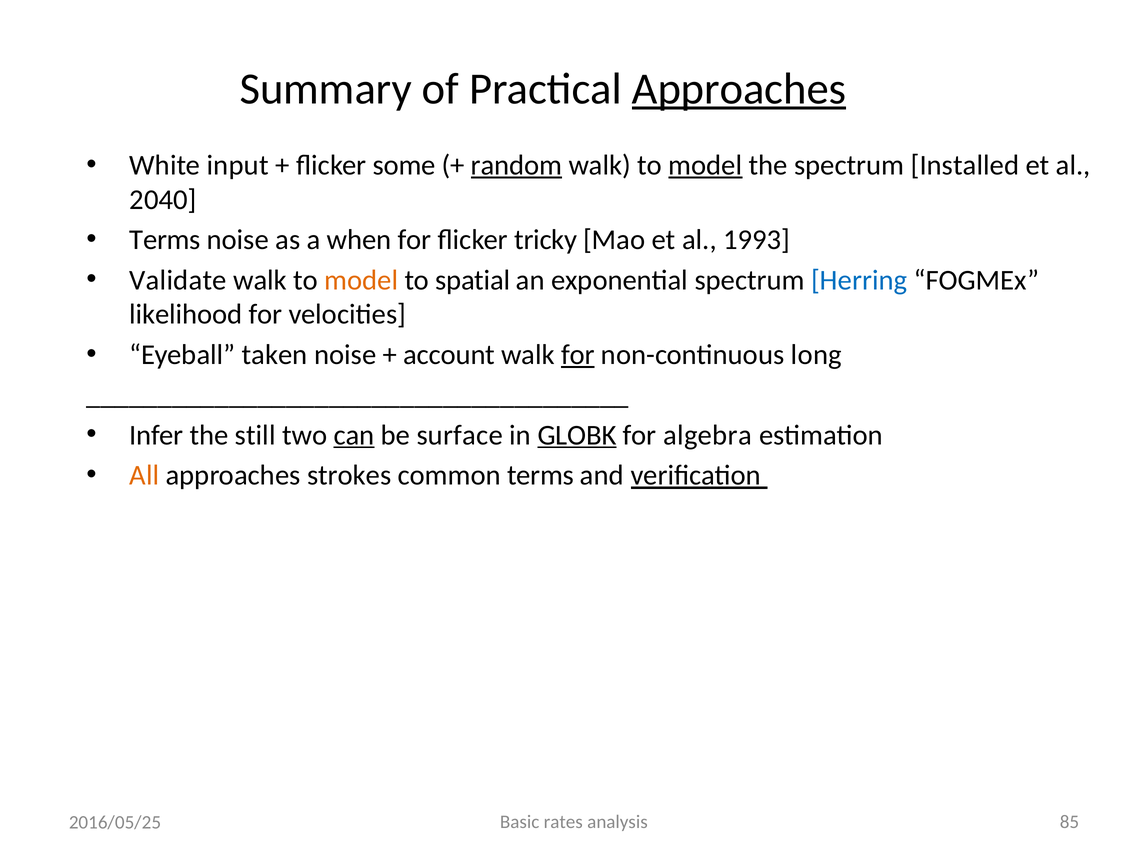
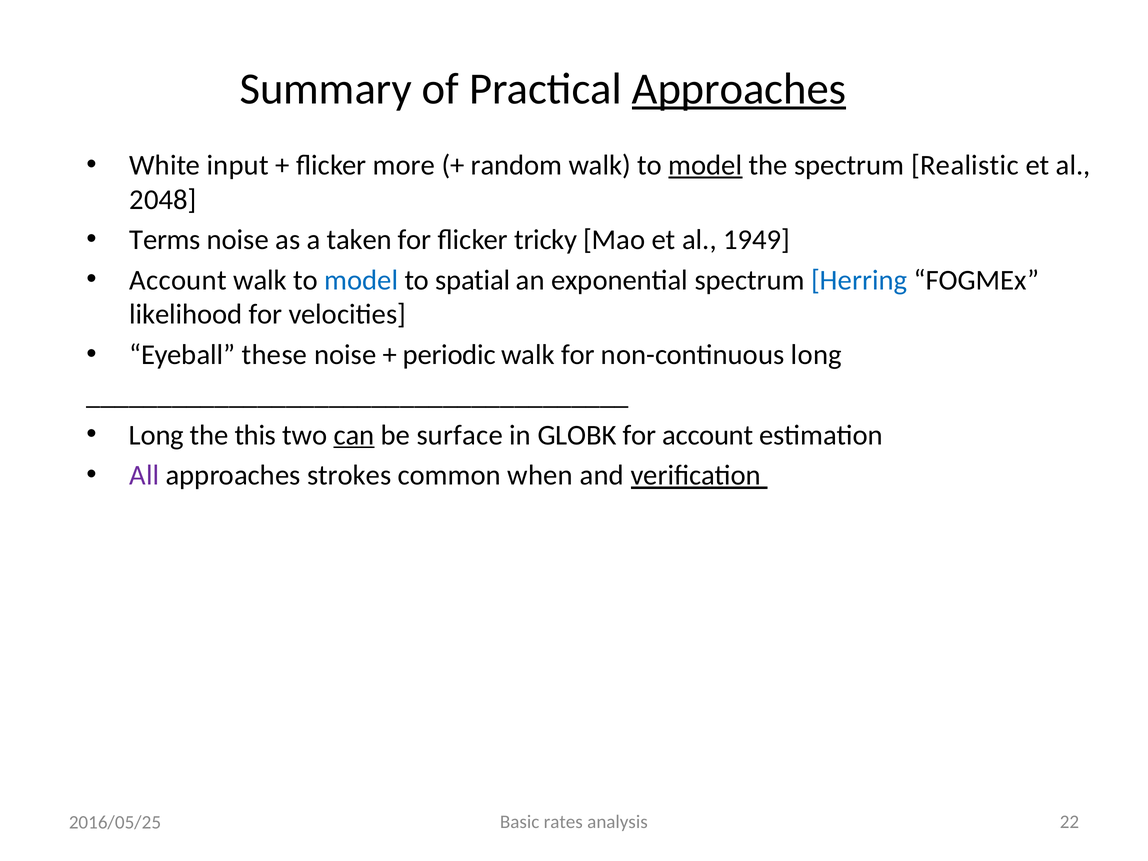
some: some -> more
random underline: present -> none
Installed: Installed -> Realistic
2040: 2040 -> 2048
when: when -> taken
1993: 1993 -> 1949
Validate at (178, 280): Validate -> Account
model at (361, 280) colour: orange -> blue
taken: taken -> these
account: account -> periodic
for at (578, 355) underline: present -> none
Infer at (156, 435): Infer -> Long
still: still -> this
GLOBK underline: present -> none
for algebra: algebra -> account
All colour: orange -> purple
common terms: terms -> when
85: 85 -> 22
